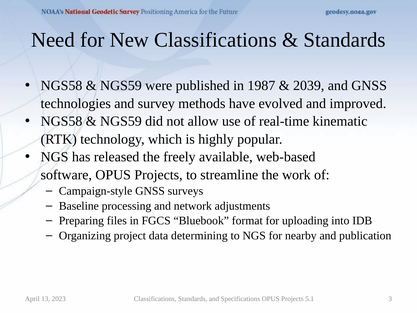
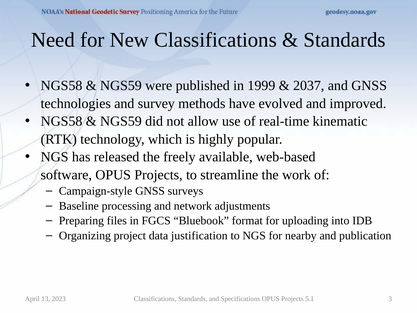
1987: 1987 -> 1999
2039: 2039 -> 2037
determining: determining -> justification
